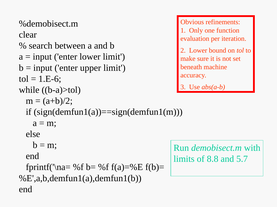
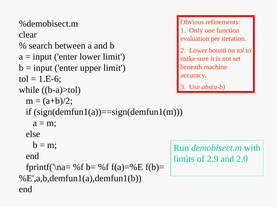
8.8: 8.8 -> 2.9
5.7: 5.7 -> 2.0
